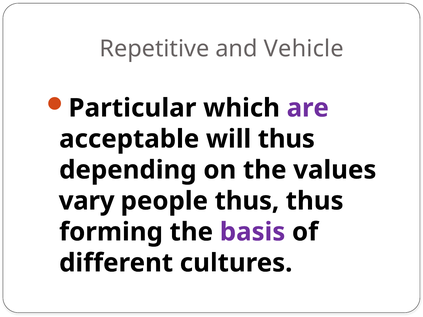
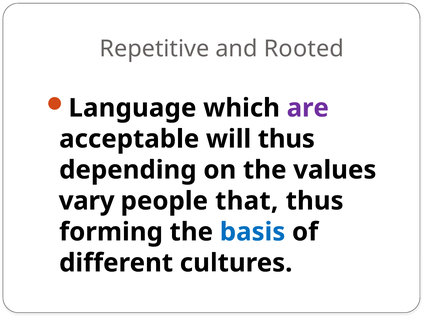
Vehicle: Vehicle -> Rooted
Particular: Particular -> Language
people thus: thus -> that
basis colour: purple -> blue
